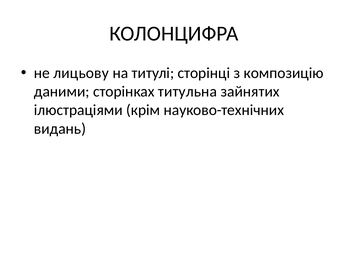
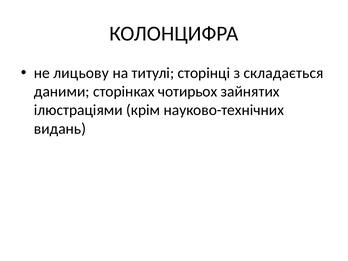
композицію: композицію -> складається
титульна: титульна -> чотирьох
